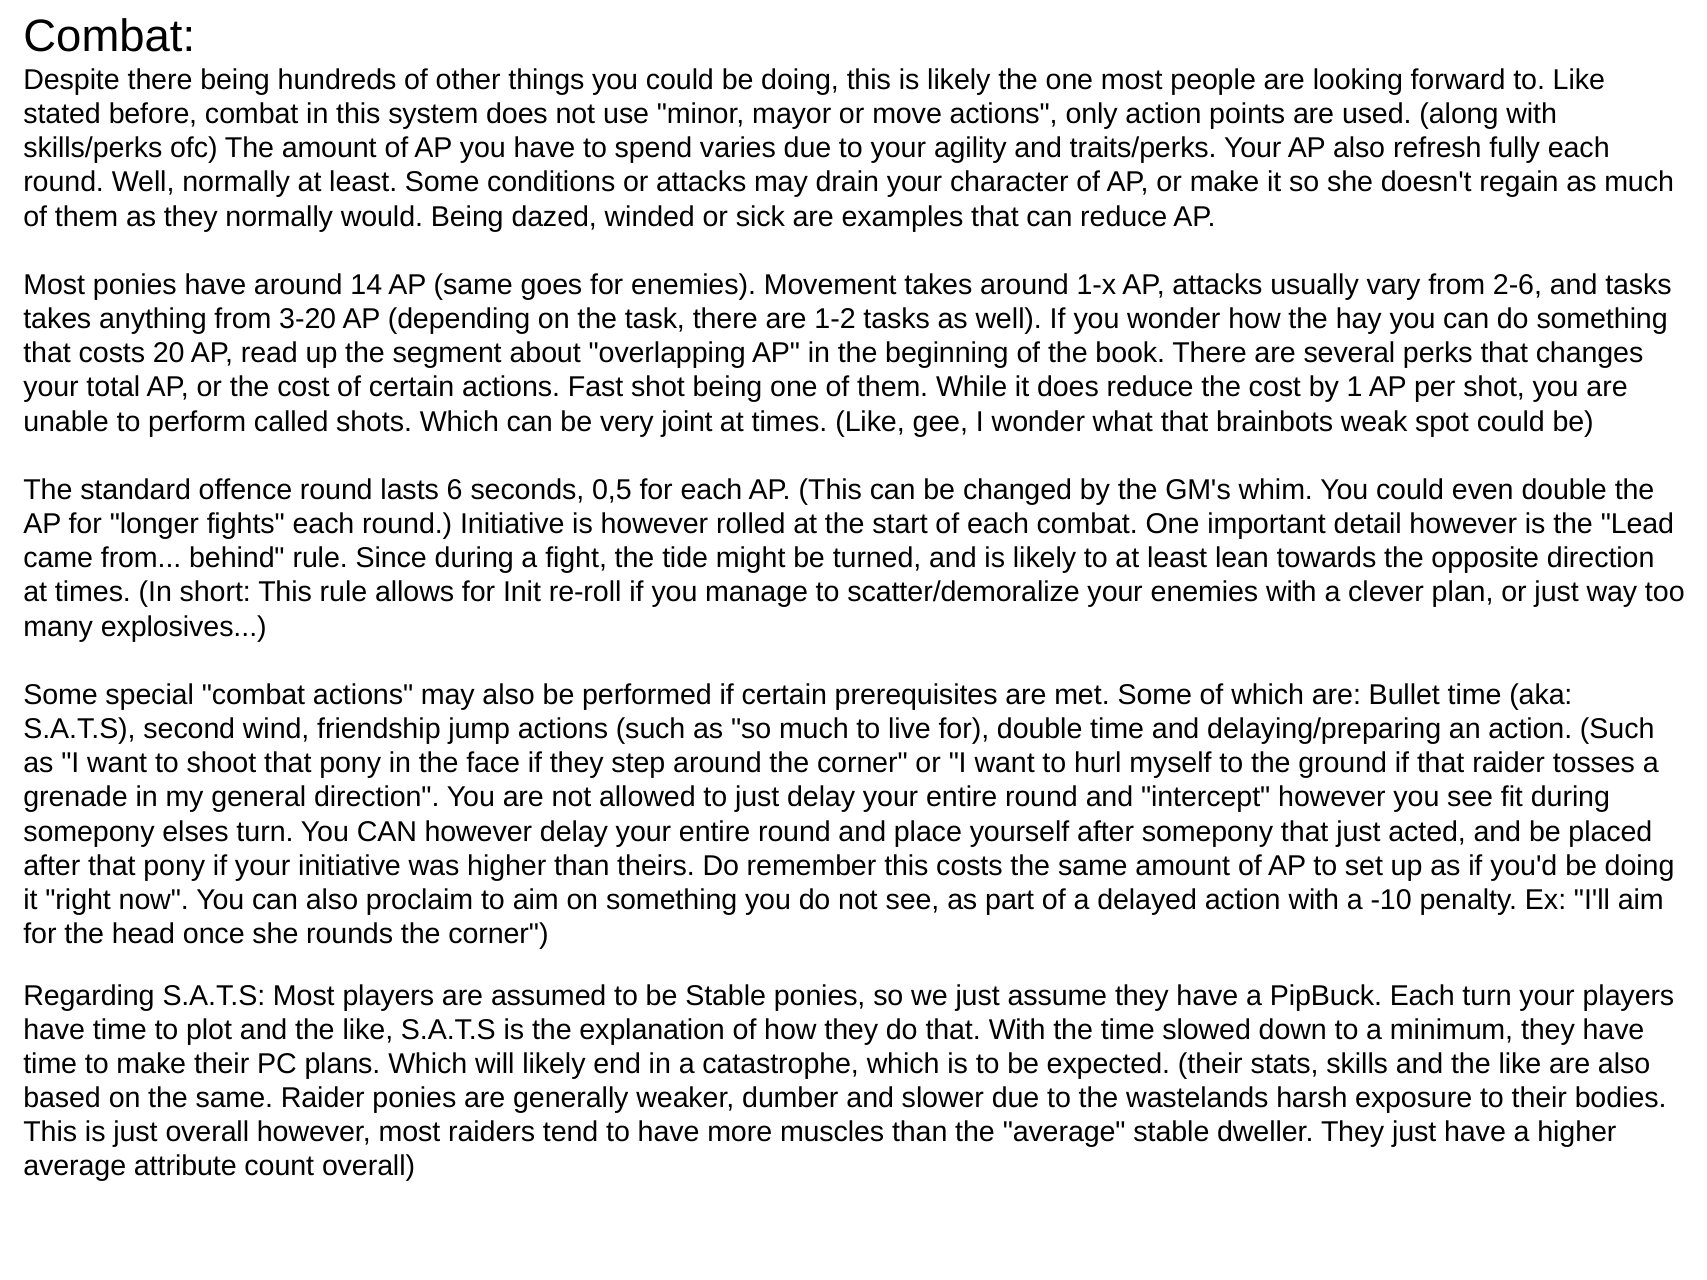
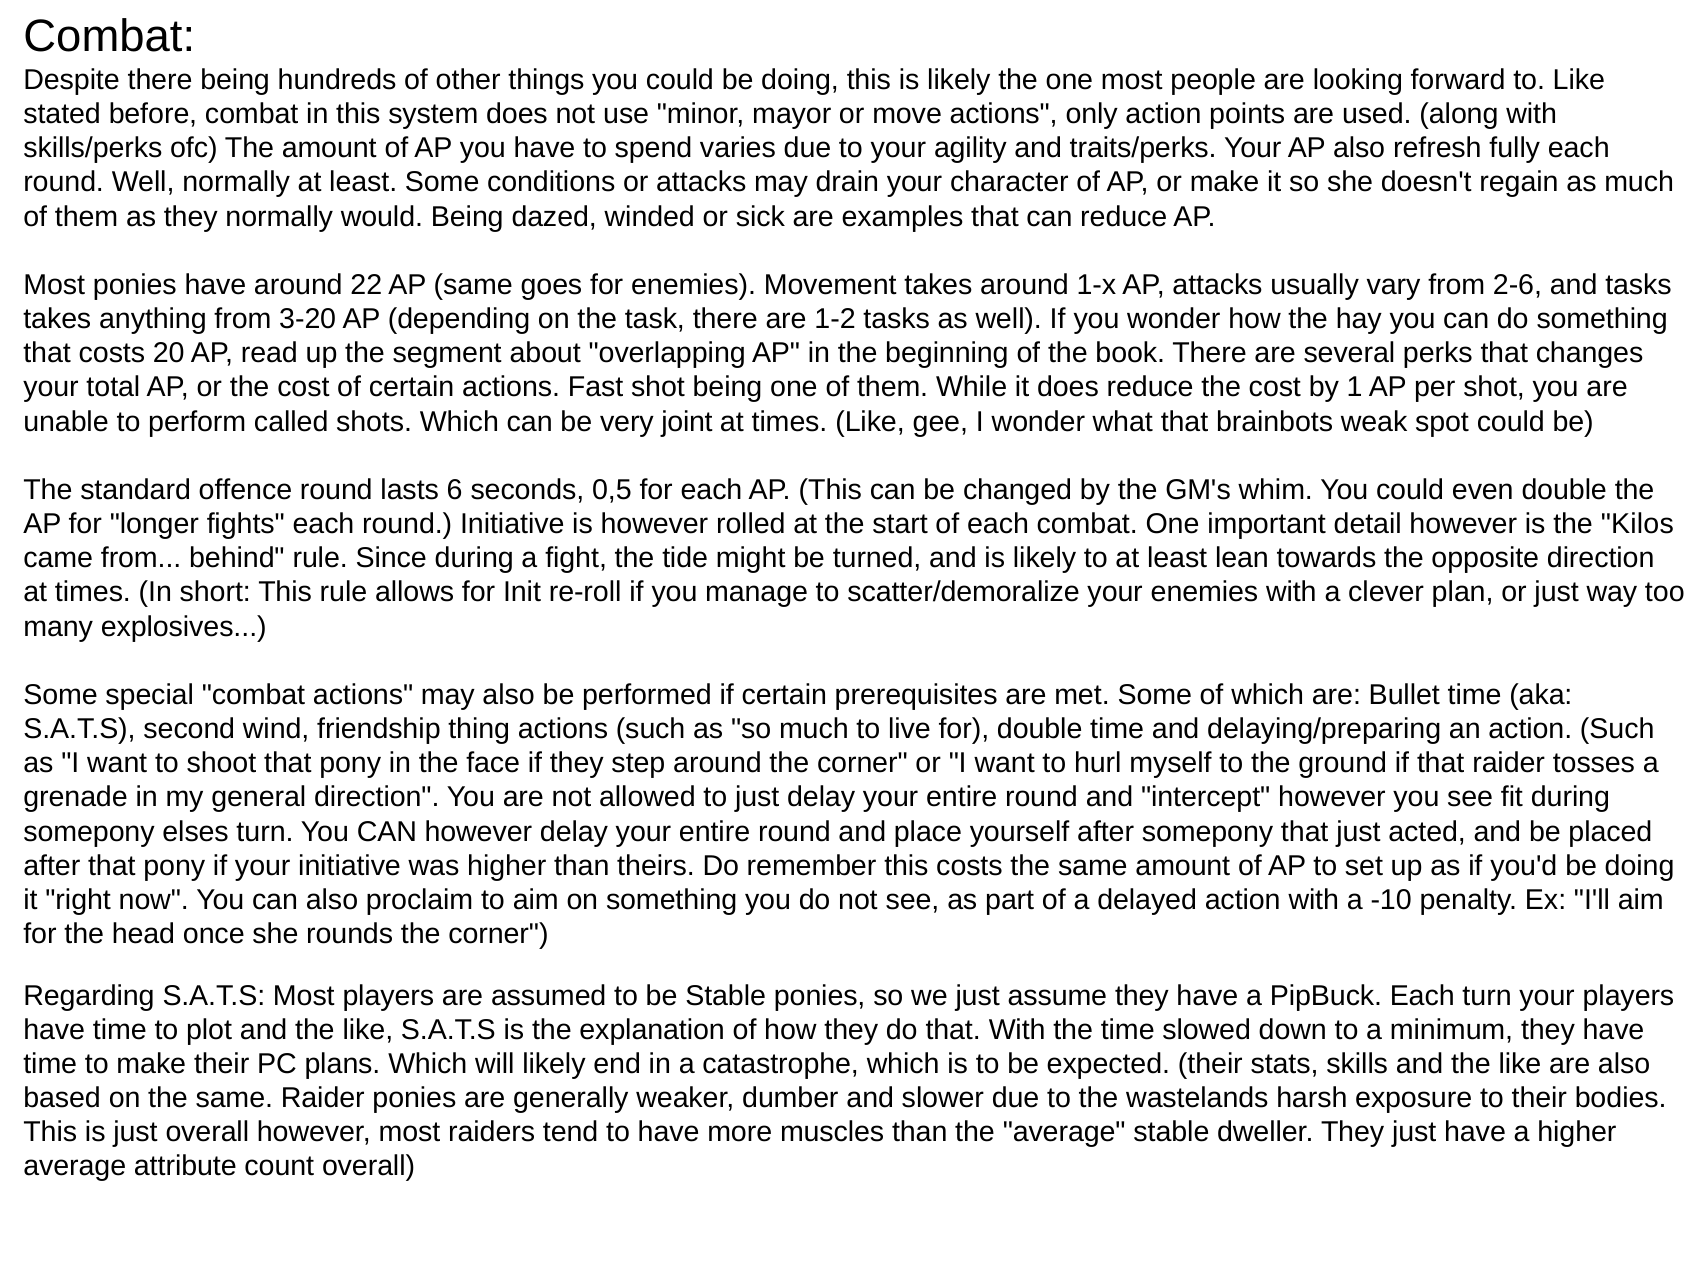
14: 14 -> 22
Lead: Lead -> Kilos
jump: jump -> thing
